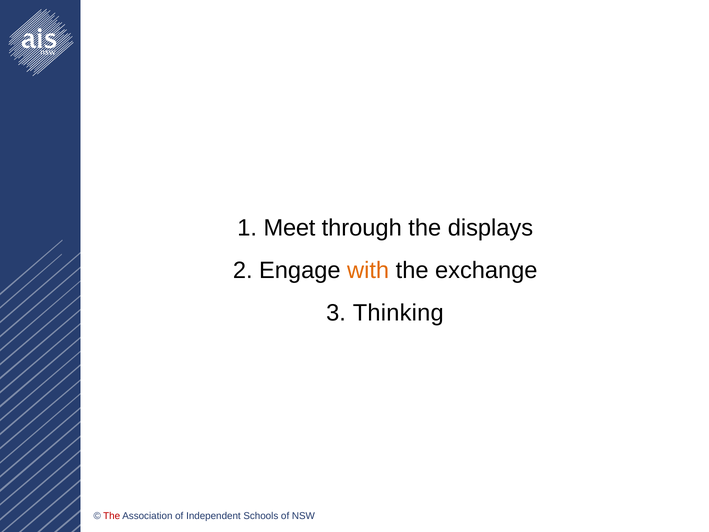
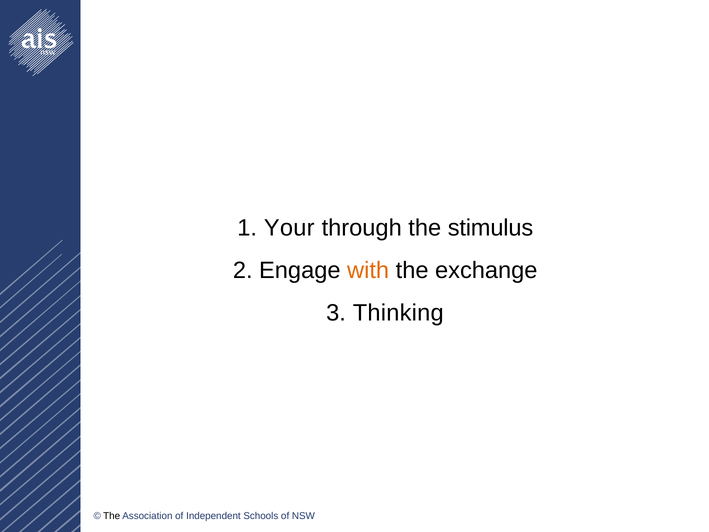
Meet: Meet -> Your
displays: displays -> stimulus
The at (112, 516) colour: red -> black
